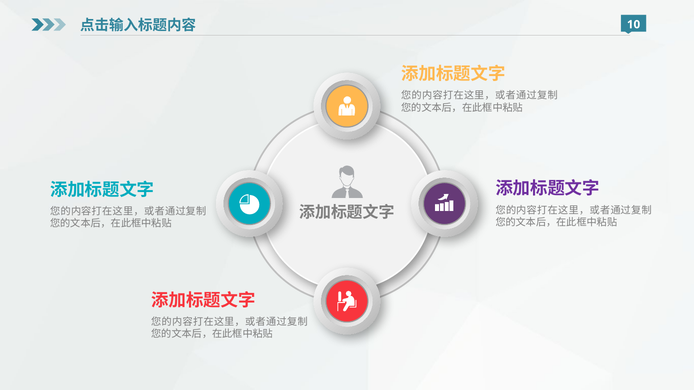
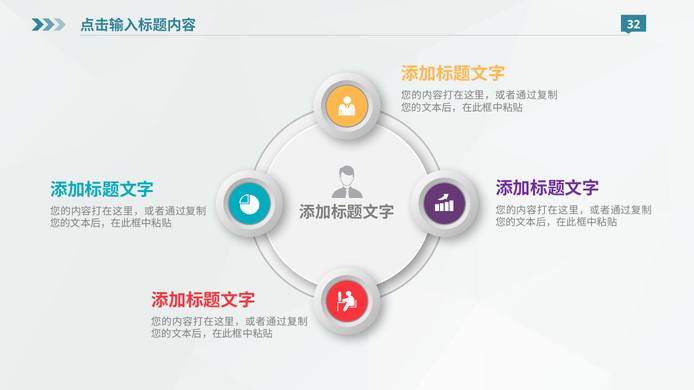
10: 10 -> 32
